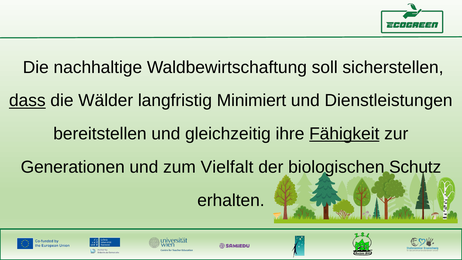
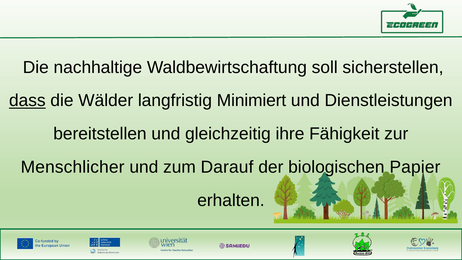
Fähigkeit underline: present -> none
Generationen: Generationen -> Menschlicher
Vielfalt: Vielfalt -> Darauf
Schutz: Schutz -> Papier
